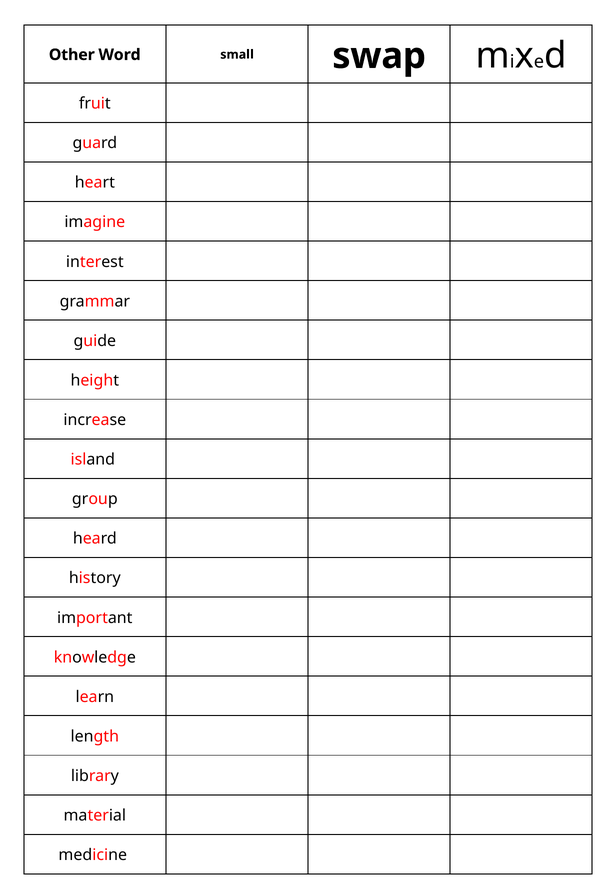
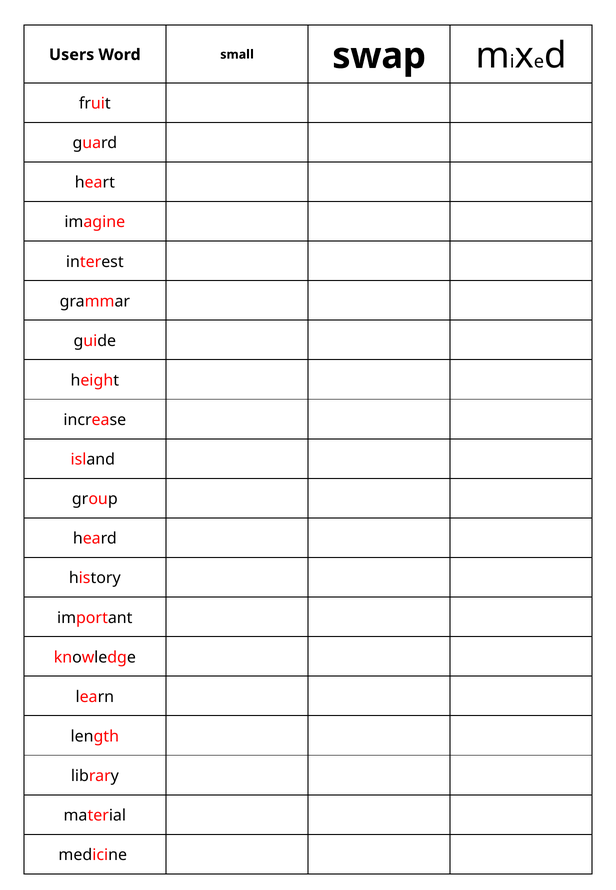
Other: Other -> Users
